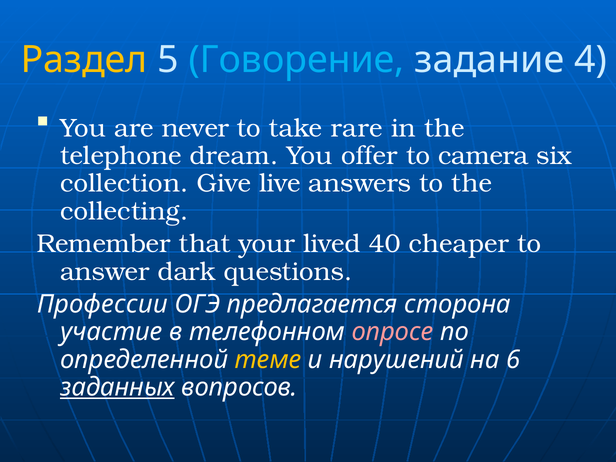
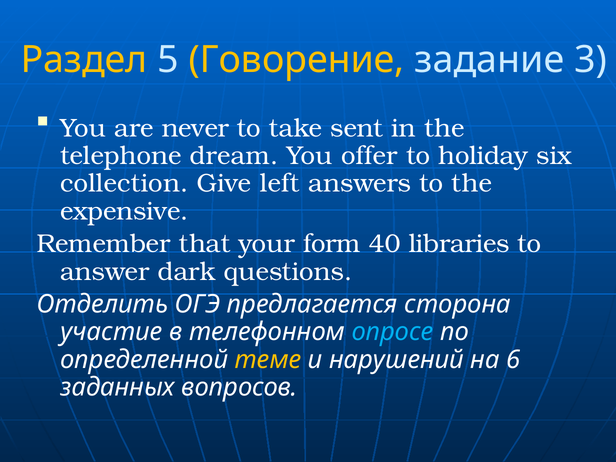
Говорение colour: light blue -> yellow
4: 4 -> 3
rare: rare -> sent
camera: camera -> holiday
live: live -> left
collecting: collecting -> expensive
lived: lived -> form
cheaper: cheaper -> libraries
Профессии: Профессии -> Отделить
опросе colour: pink -> light blue
заданных underline: present -> none
